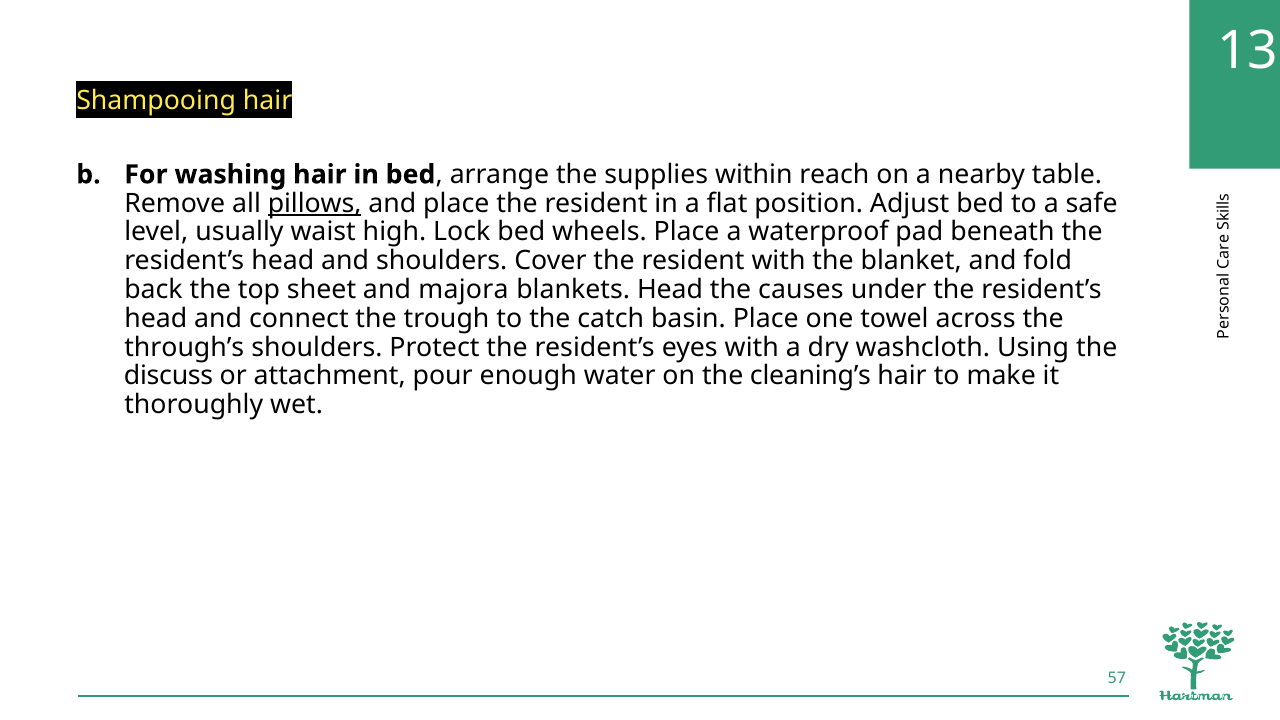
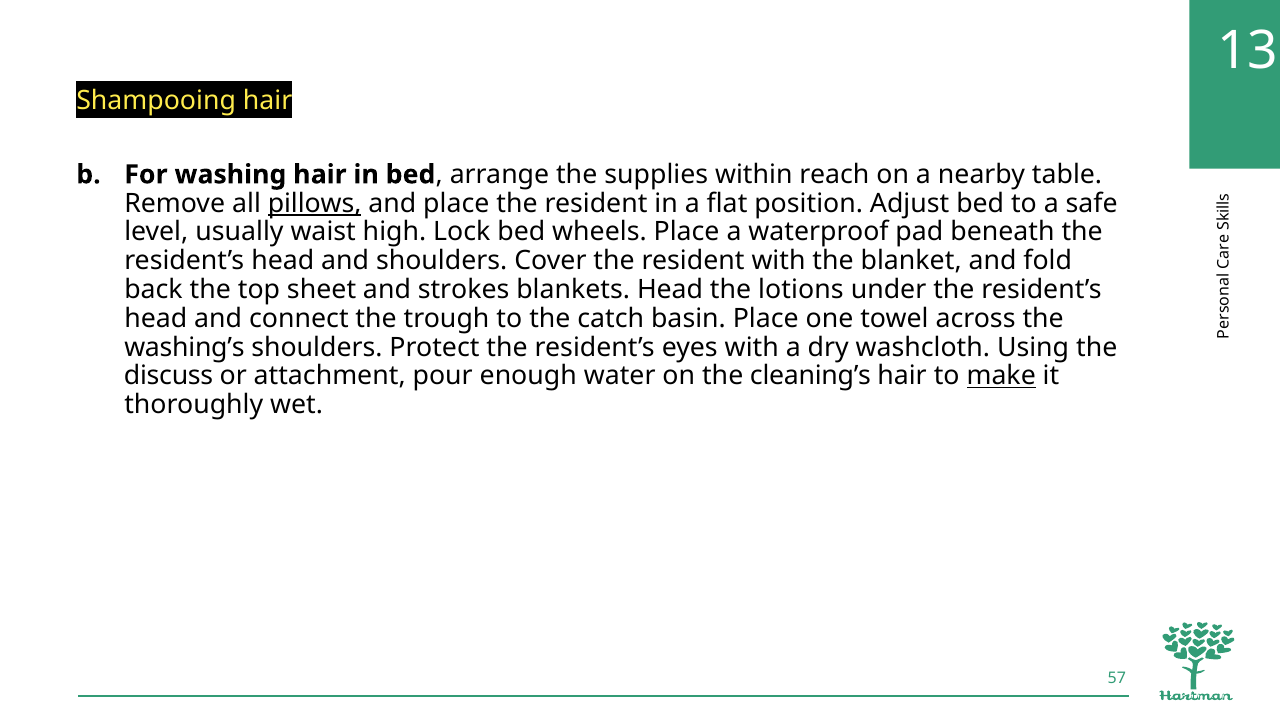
majora: majora -> strokes
causes: causes -> lotions
through’s: through’s -> washing’s
make underline: none -> present
